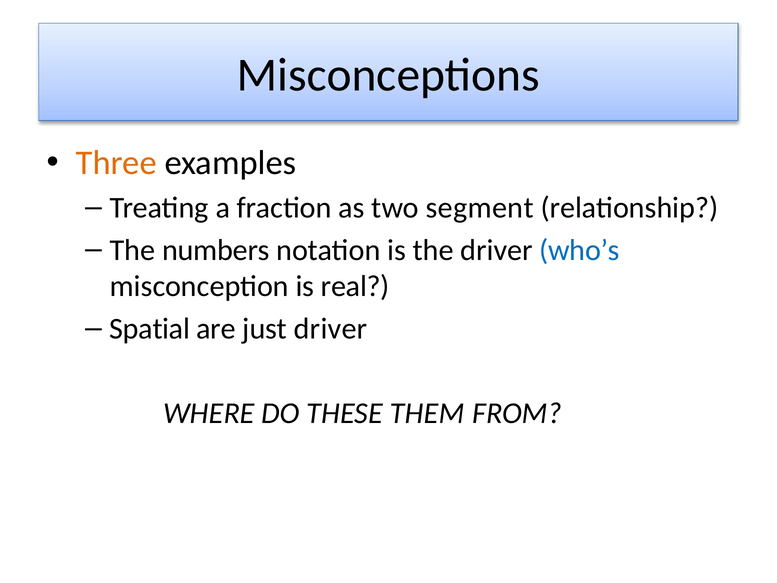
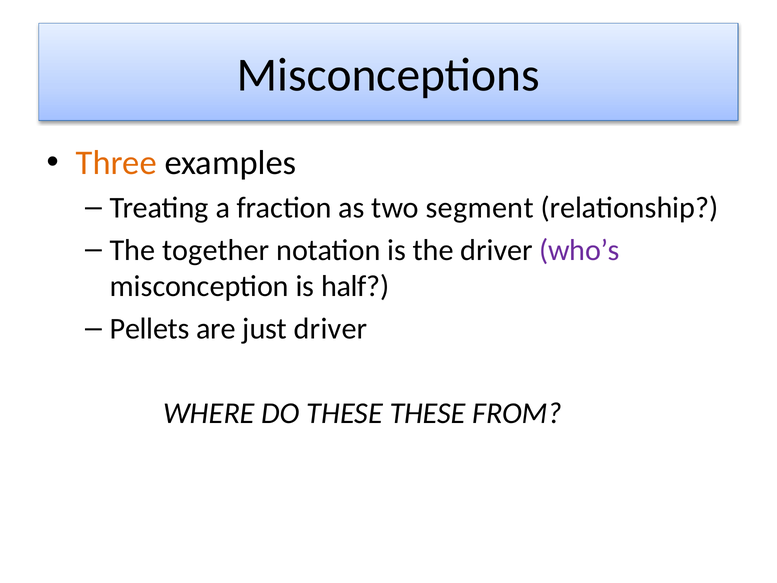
numbers: numbers -> together
who’s colour: blue -> purple
real: real -> half
Spatial: Spatial -> Pellets
THESE THEM: THEM -> THESE
